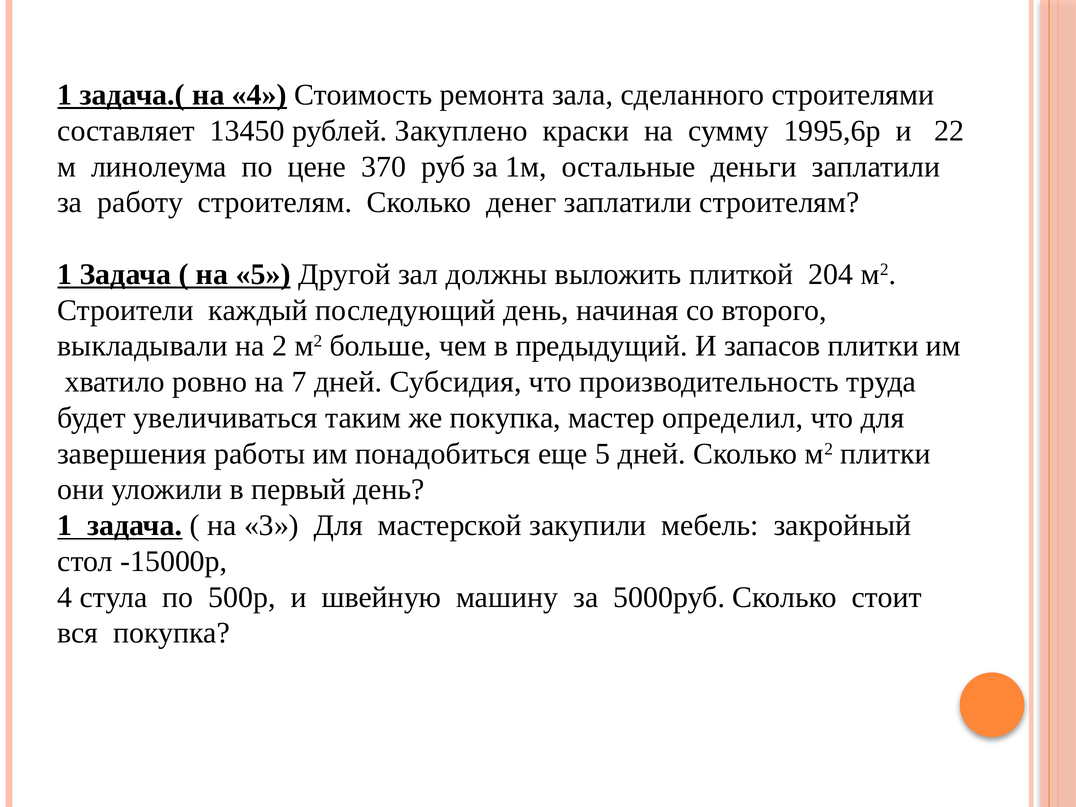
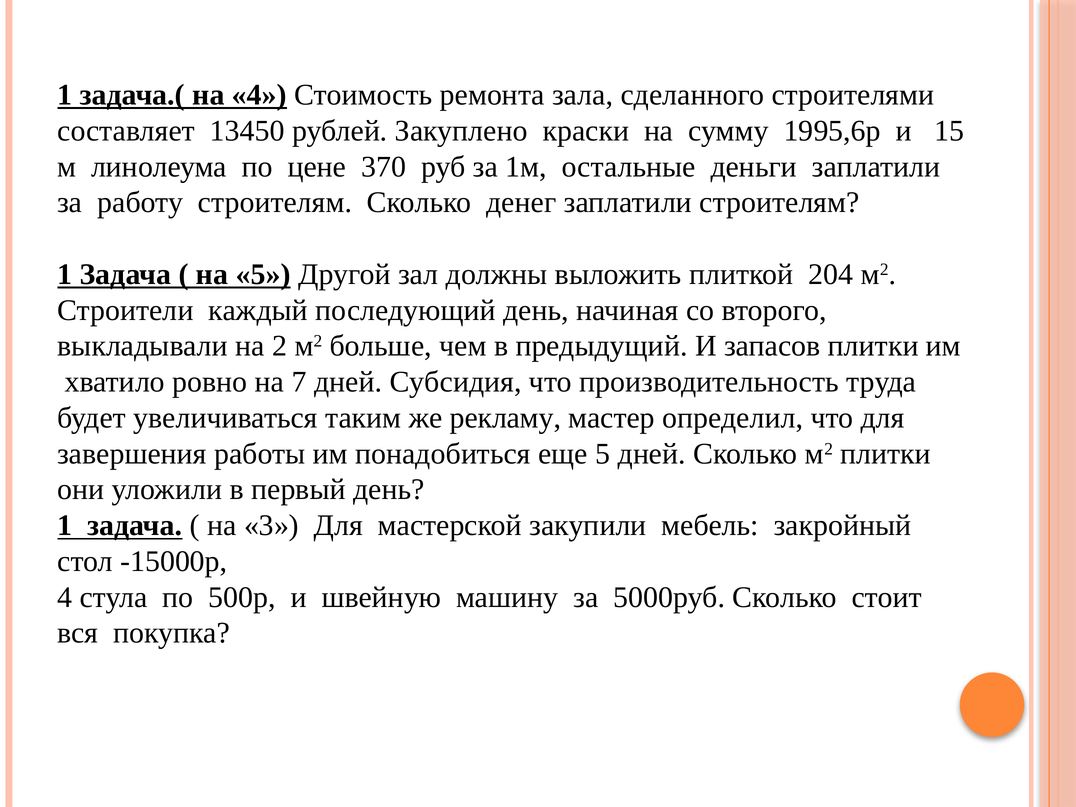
22: 22 -> 15
же покупка: покупка -> рекламу
